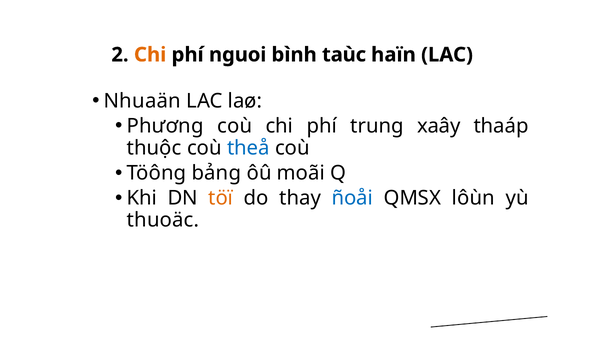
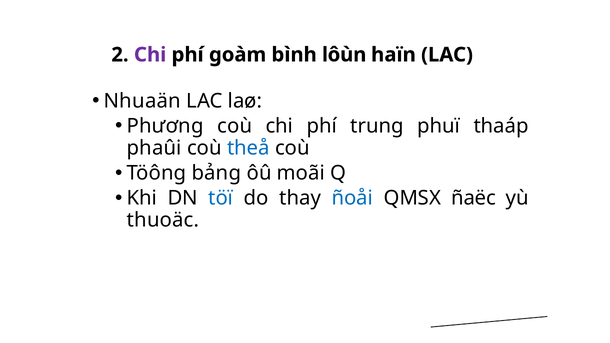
Chi at (150, 55) colour: orange -> purple
nguoi: nguoi -> goàm
taùc: taùc -> lôùn
xaây: xaây -> phuï
thuộc: thuộc -> phaûi
töï colour: orange -> blue
lôùn: lôùn -> ñaëc
